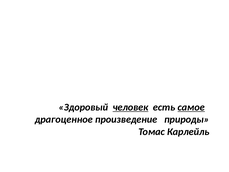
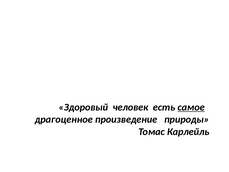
человек underline: present -> none
